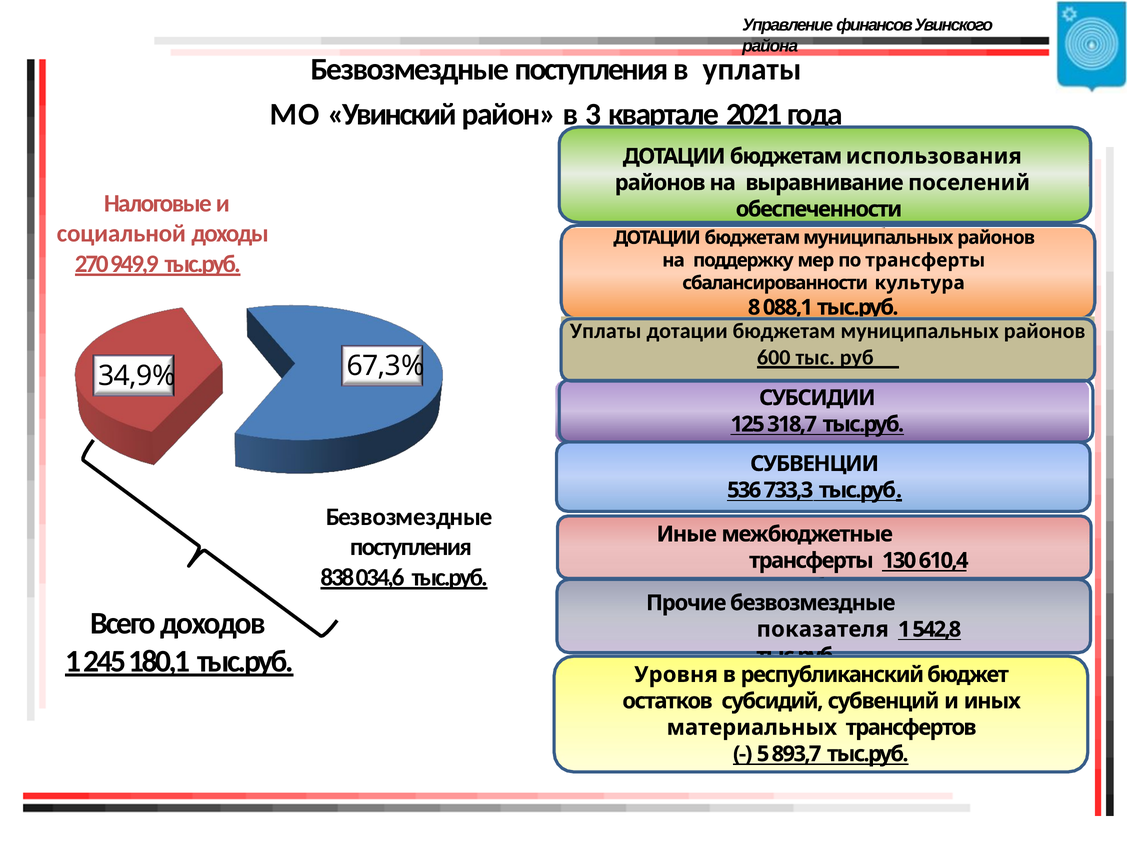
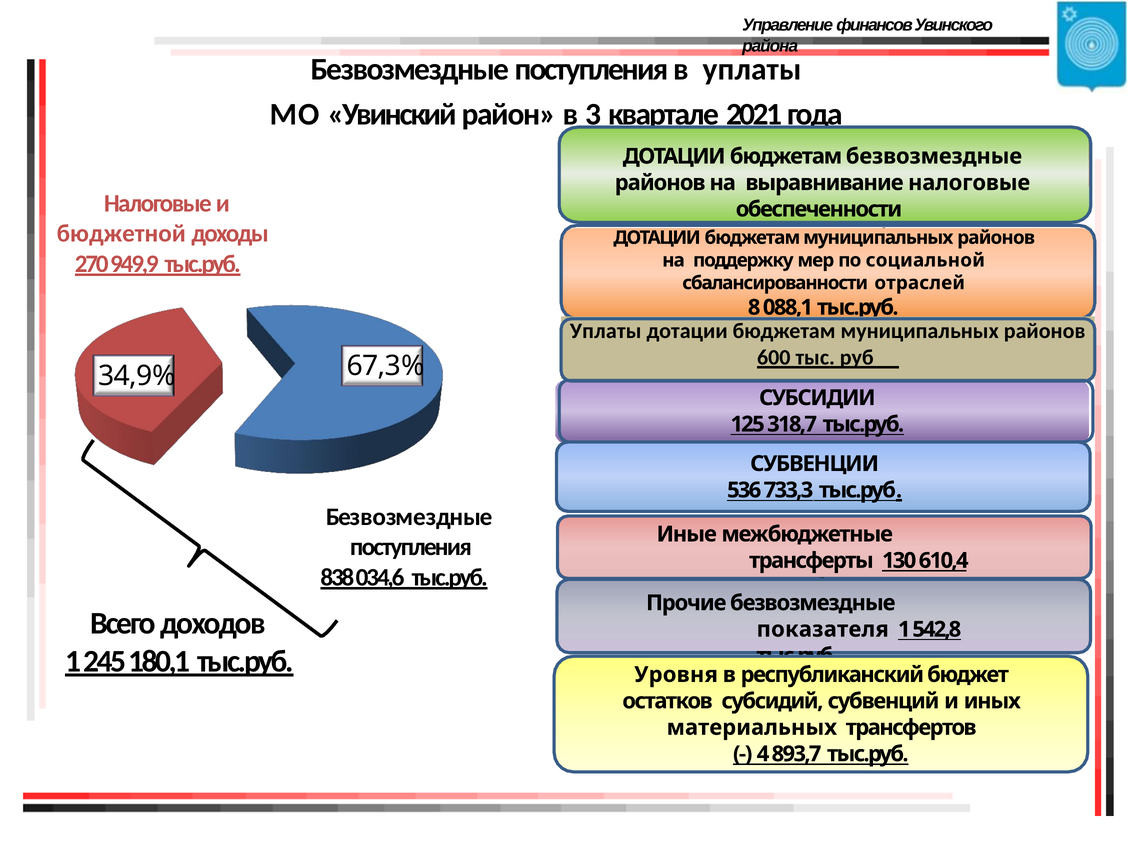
бюджетам использования: использования -> безвозмездные
выравнивание поселений: поселений -> налоговые
социальной: социальной -> бюджетной
по трансферты: трансферты -> социальной
культура: культура -> отраслей
5: 5 -> 4
